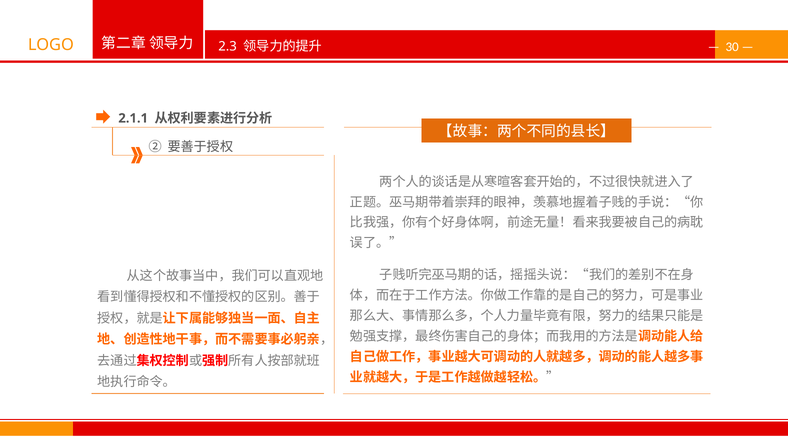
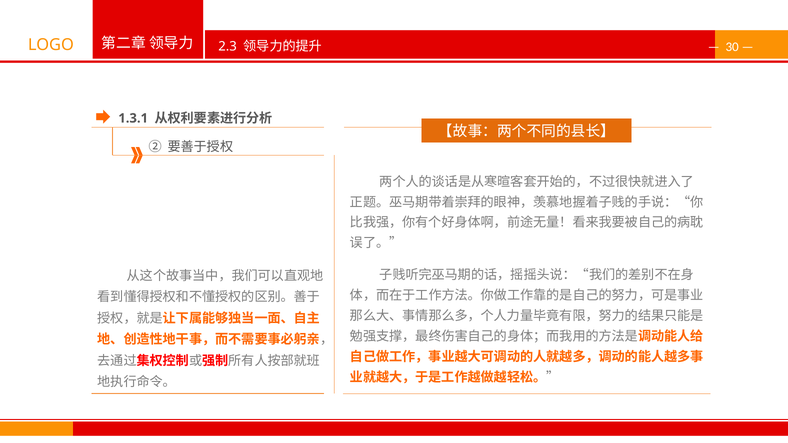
2.1.1: 2.1.1 -> 1.3.1
